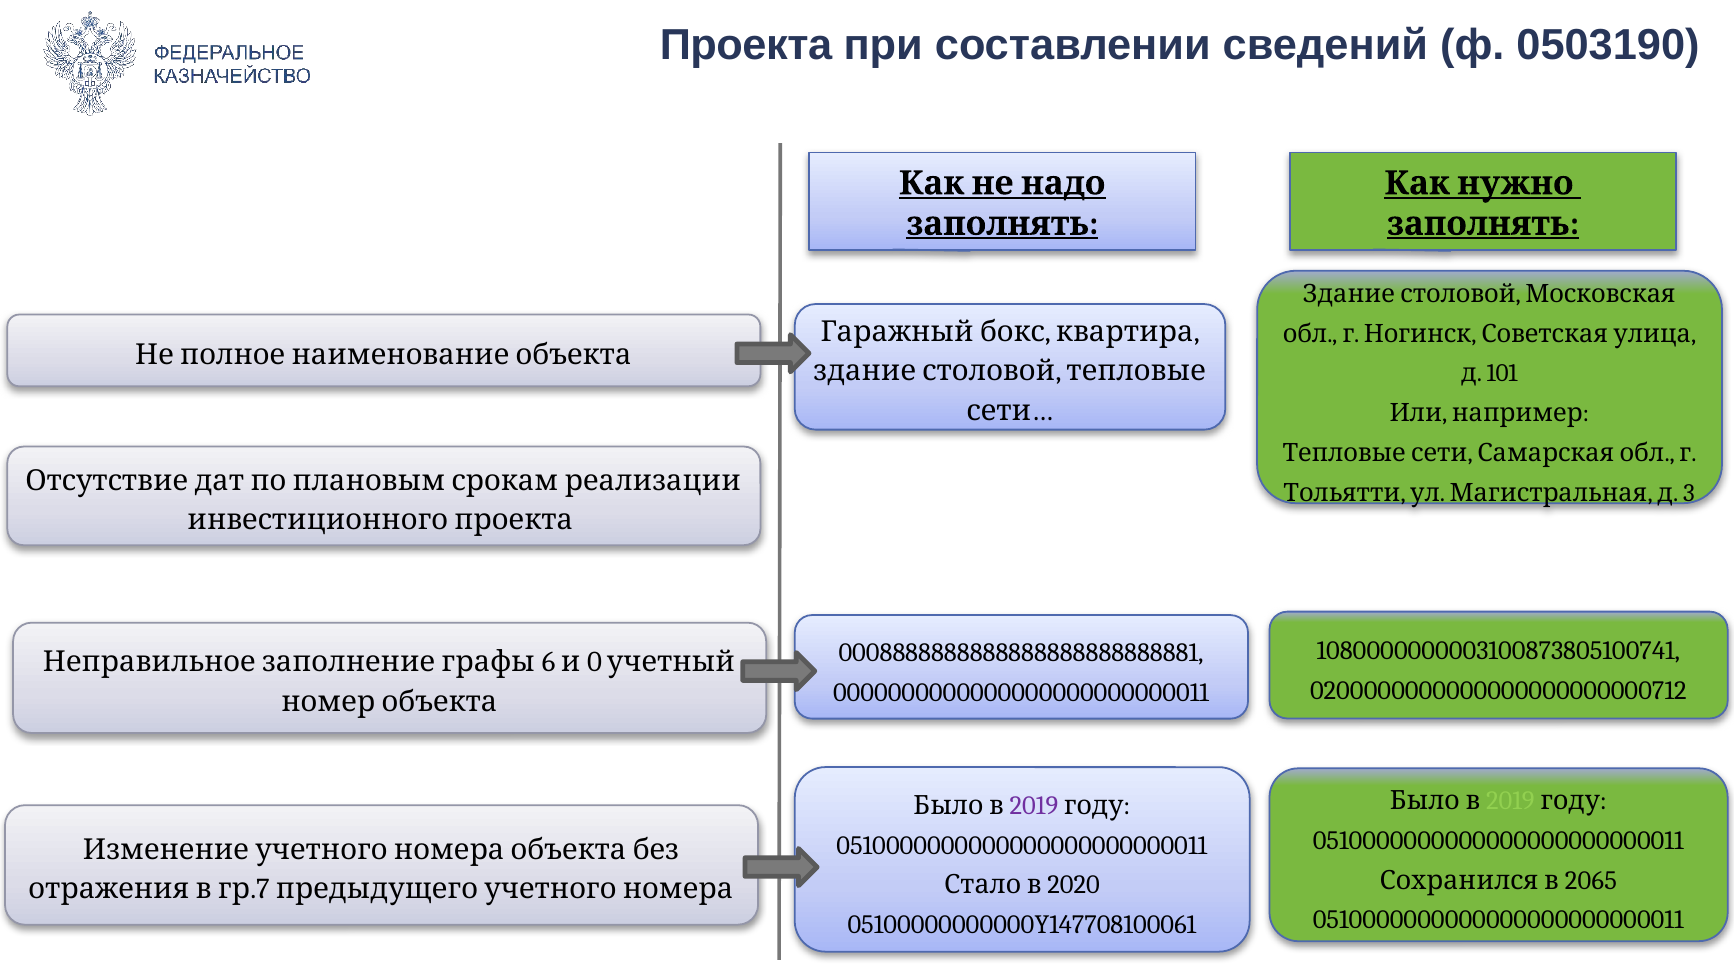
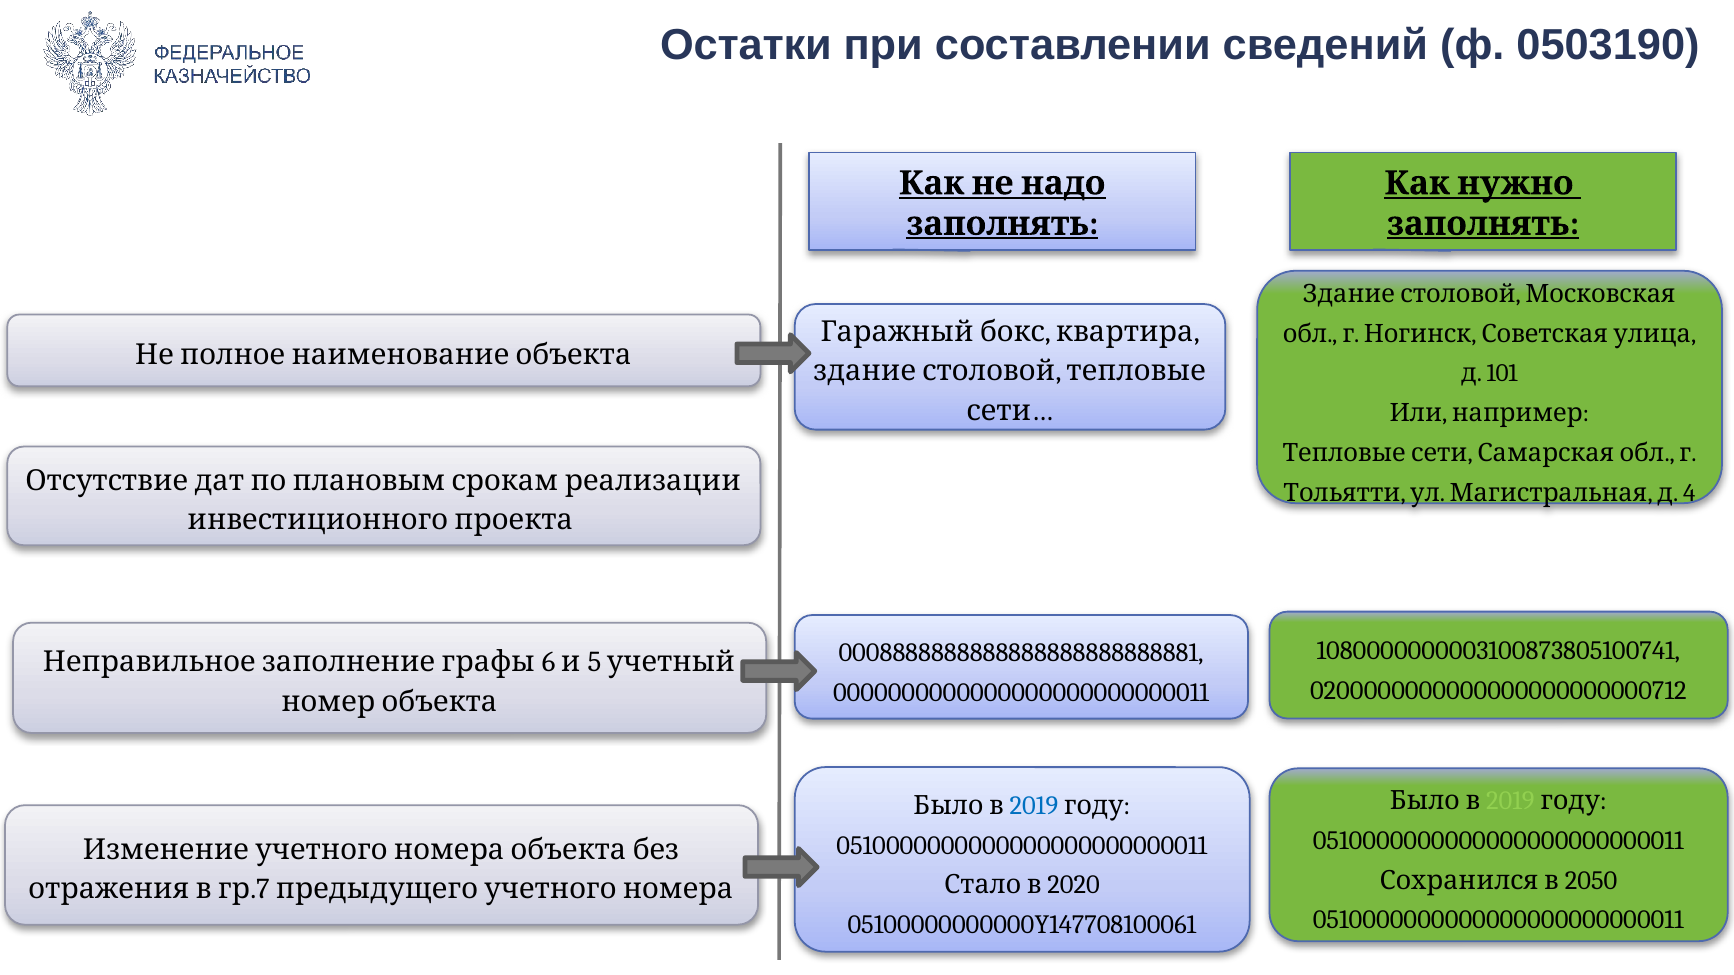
Проекта: Проекта -> Остатки
3: 3 -> 4
0: 0 -> 5
2019 at (1034, 806) colour: purple -> blue
2065: 2065 -> 2050
